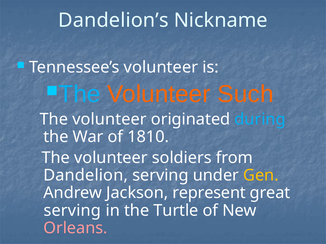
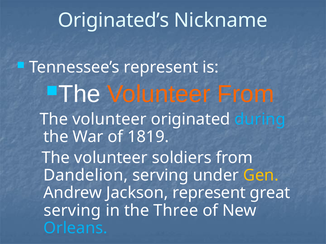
Dandelion’s: Dandelion’s -> Originated’s
Tennessee’s volunteer: volunteer -> represent
The at (79, 94) colour: light blue -> white
Volunteer Such: Such -> From
1810: 1810 -> 1819
Turtle: Turtle -> Three
Orleans colour: pink -> light blue
